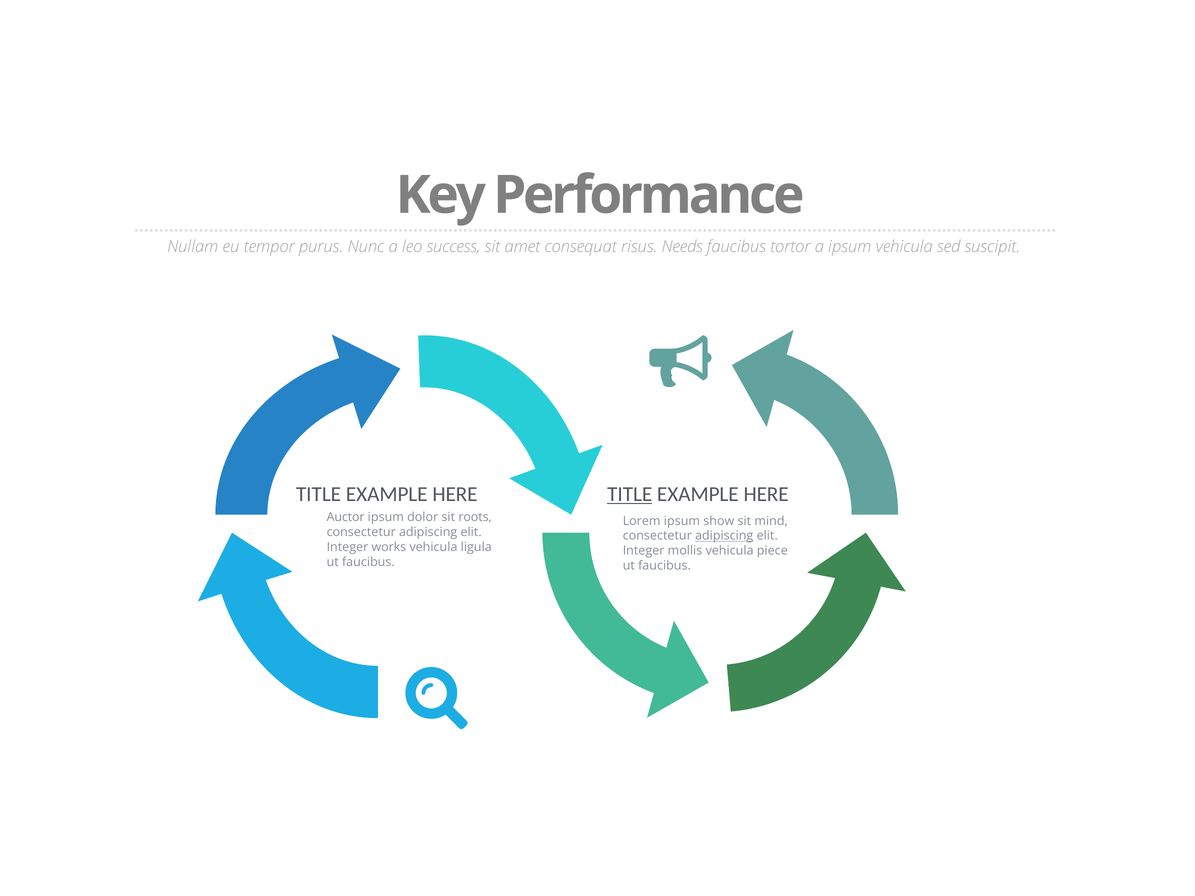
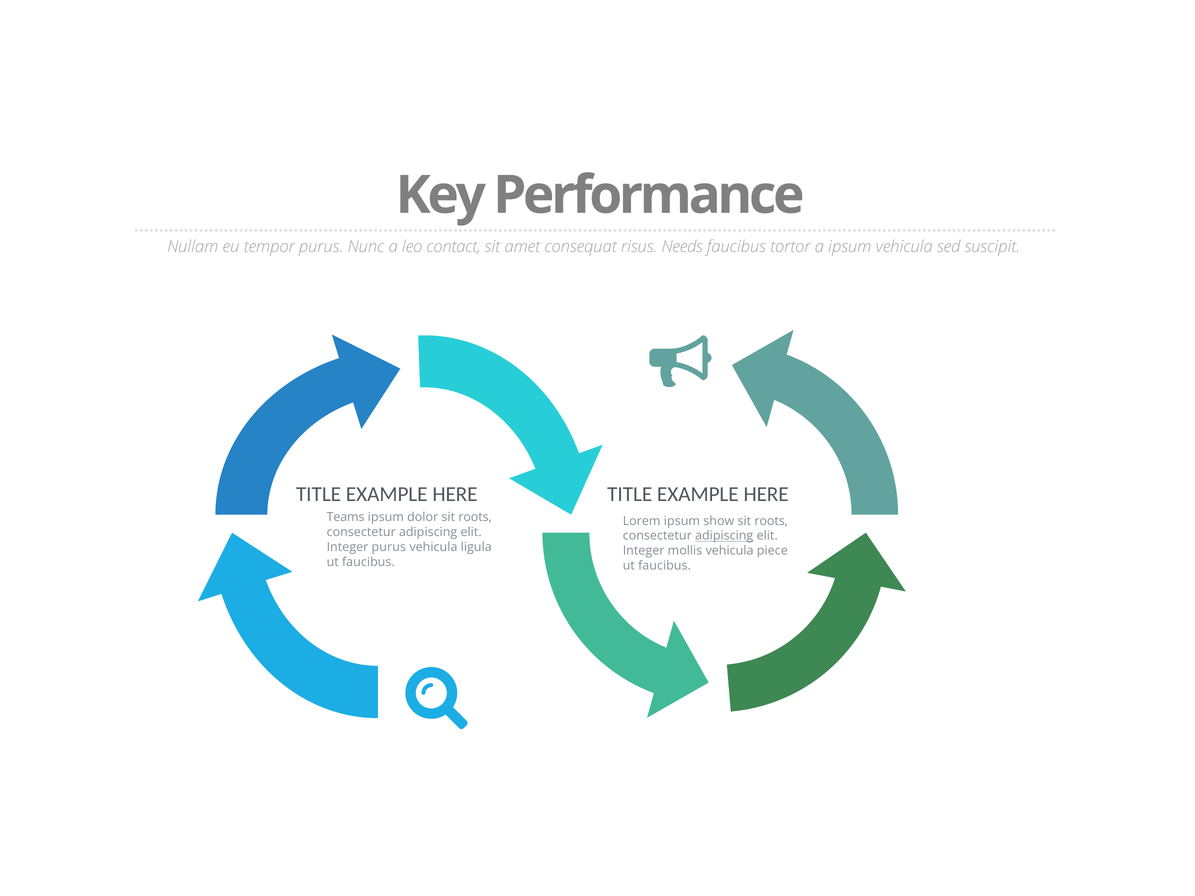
success: success -> contact
TITLE at (630, 495) underline: present -> none
Auctor: Auctor -> Teams
mind at (771, 521): mind -> roots
Integer works: works -> purus
